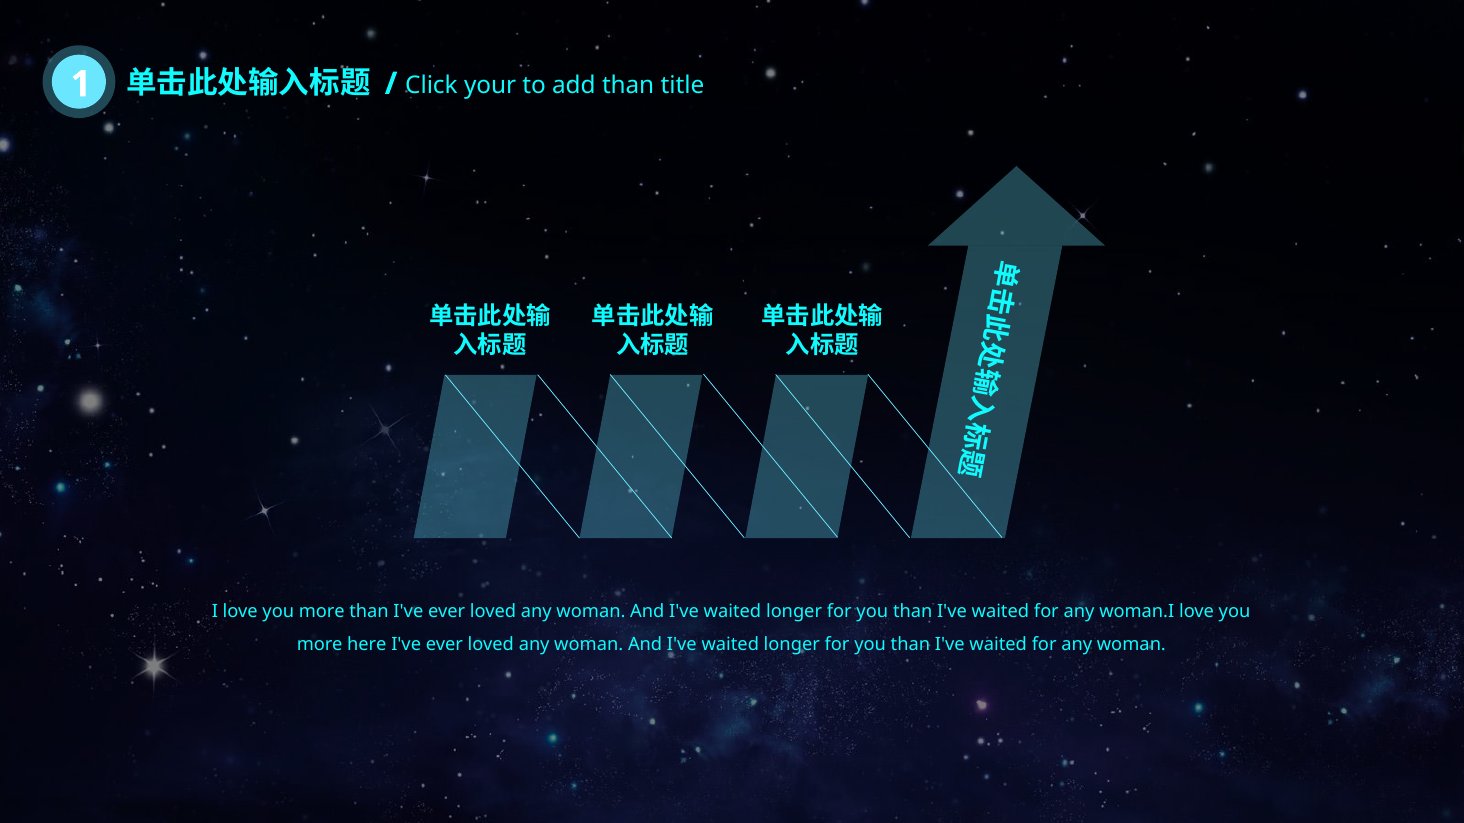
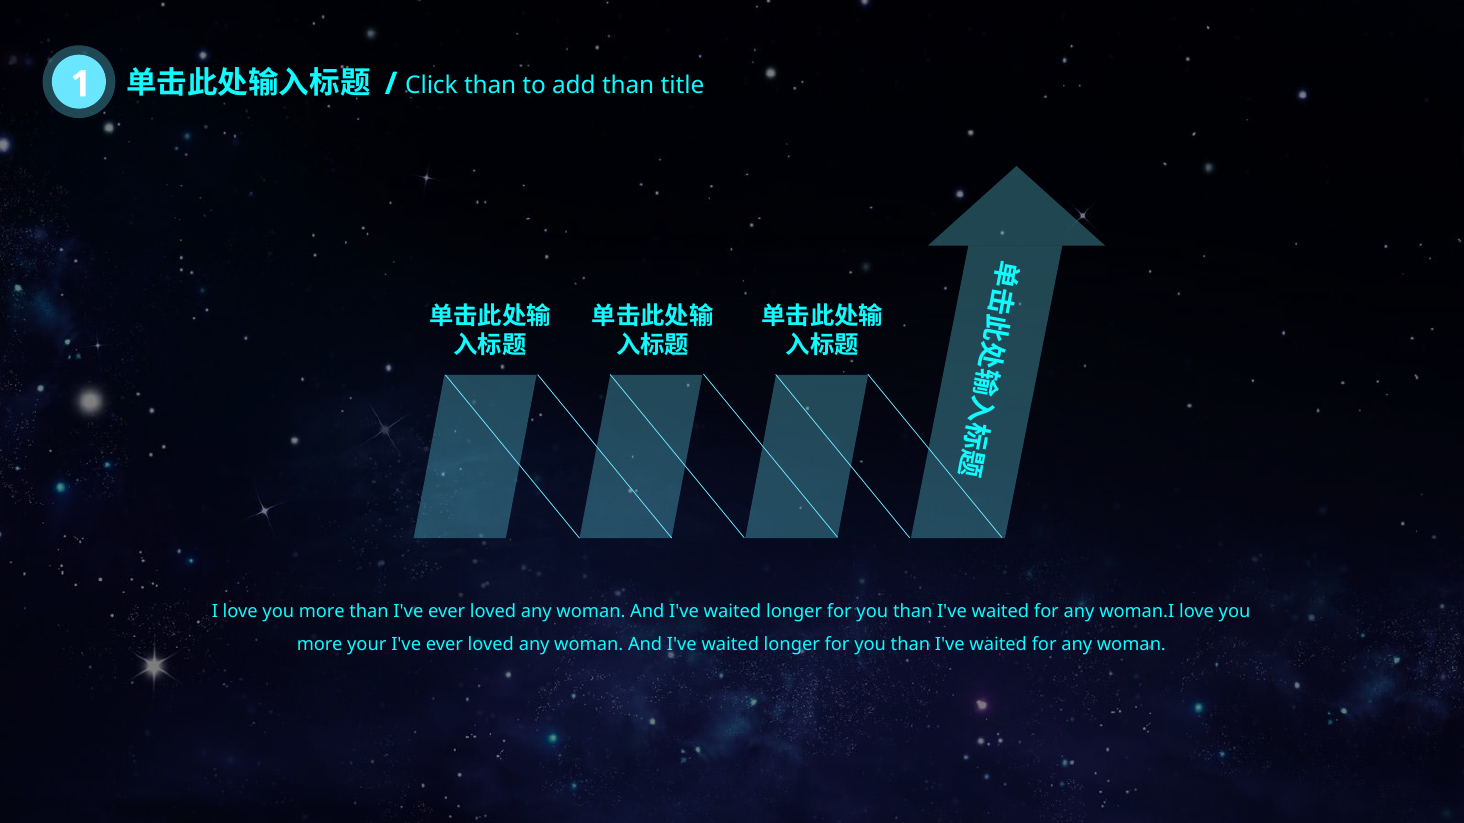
Click your: your -> than
here: here -> your
